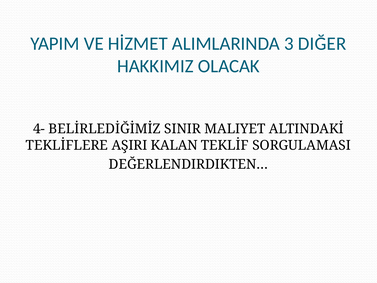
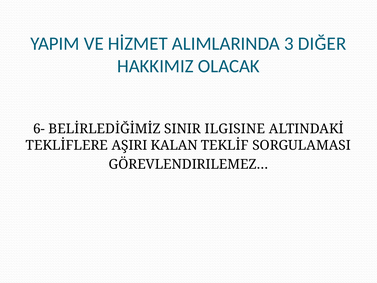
4-: 4- -> 6-
MALIYET: MALIYET -> ILGISINE
DEĞERLENDIRDIKTEN…: DEĞERLENDIRDIKTEN… -> GÖREVLENDIRILEMEZ…
